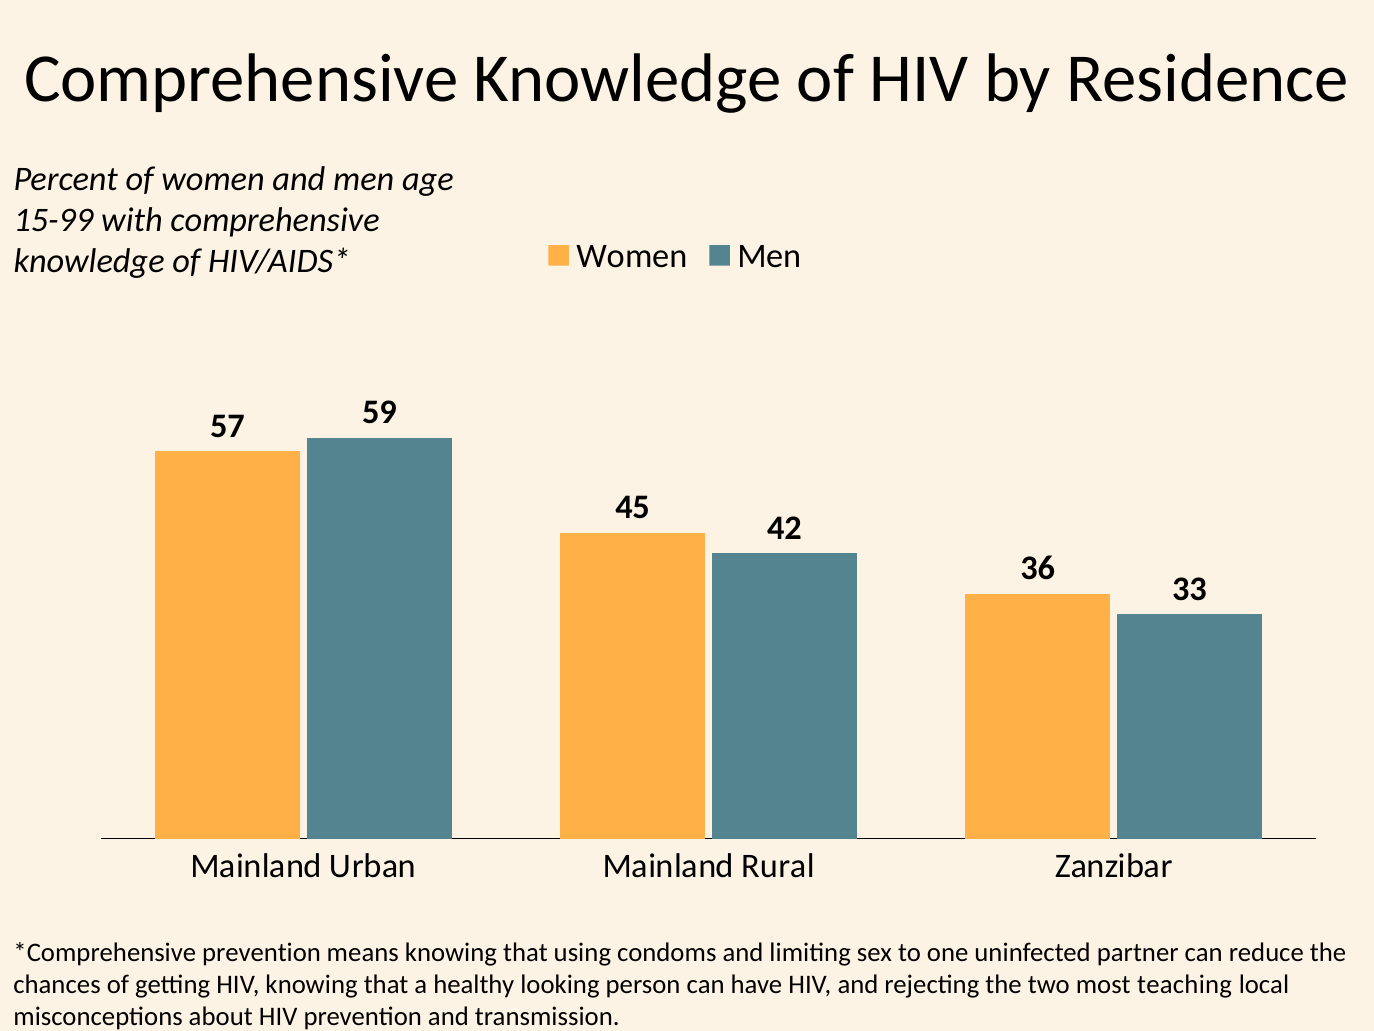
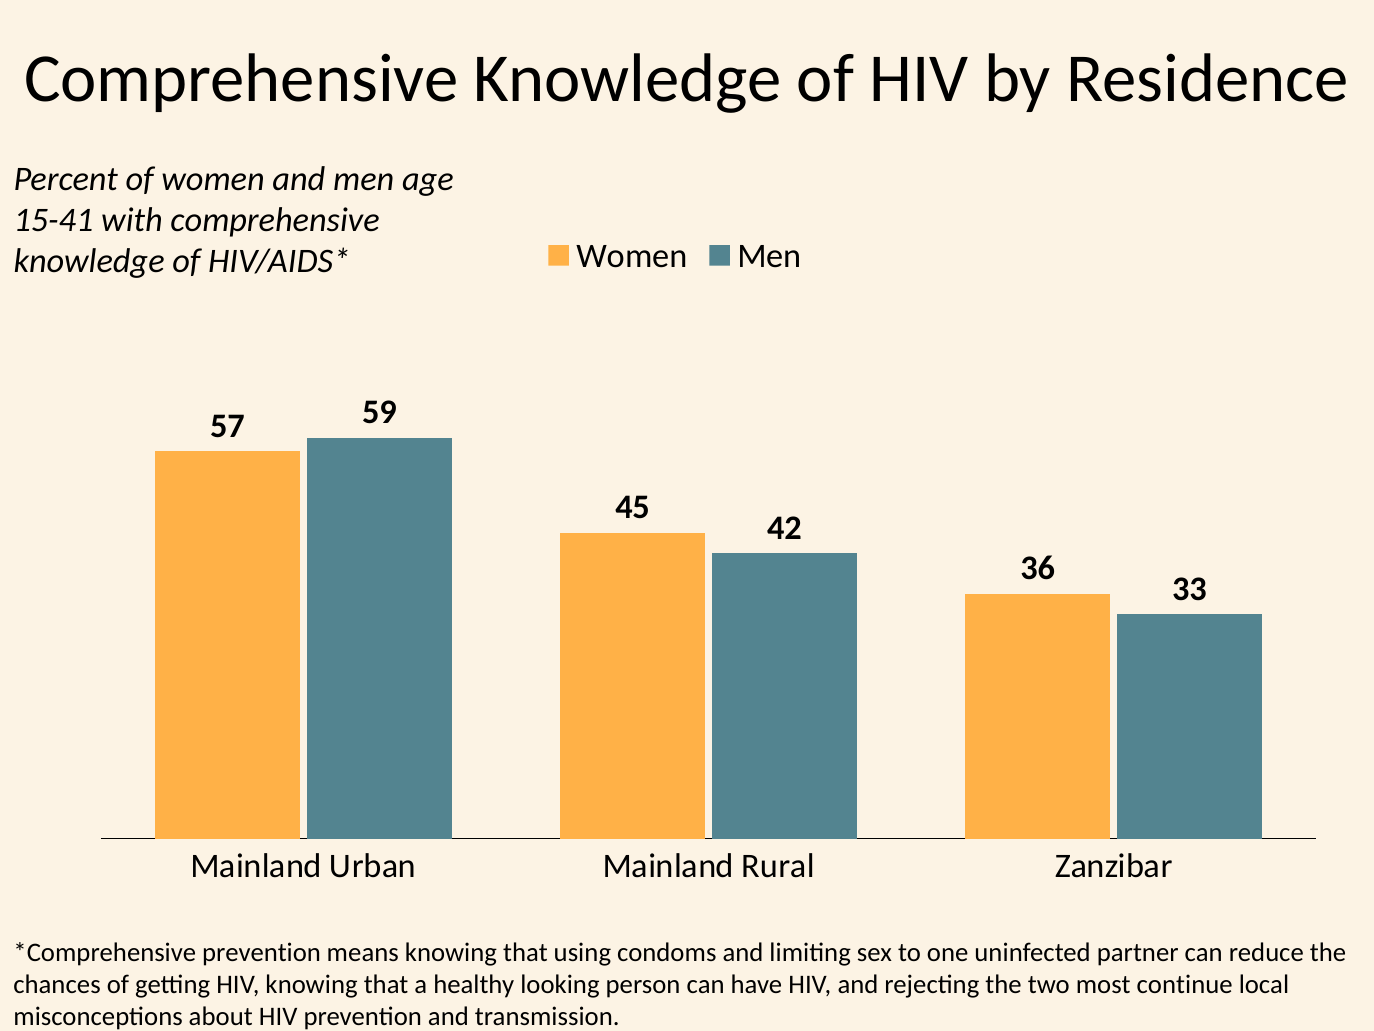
15-99: 15-99 -> 15-41
teaching: teaching -> continue
